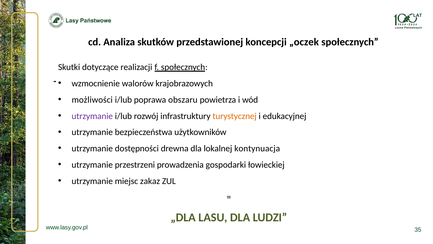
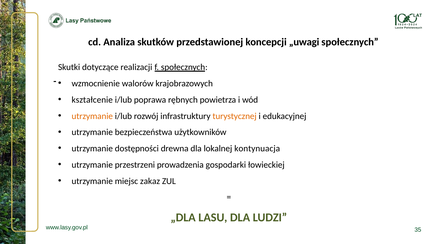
„oczek: „oczek -> „uwagi
możliwości: możliwości -> kształcenie
obszaru: obszaru -> rębnych
utrzymanie at (92, 116) colour: purple -> orange
